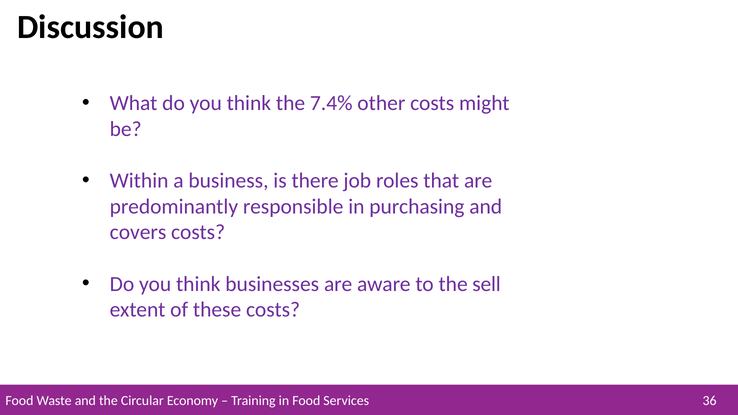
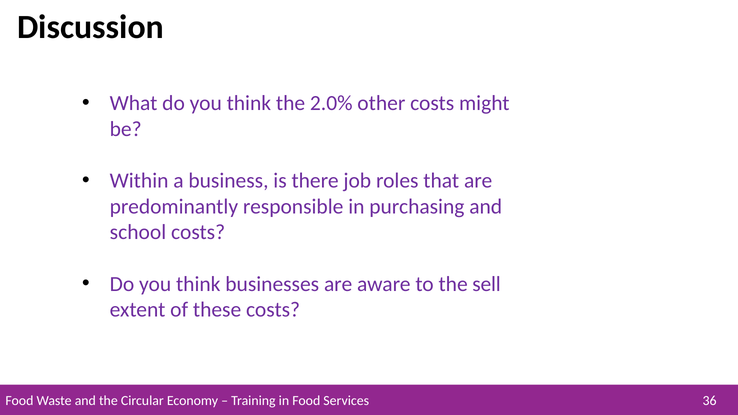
7.4%: 7.4% -> 2.0%
covers: covers -> school
